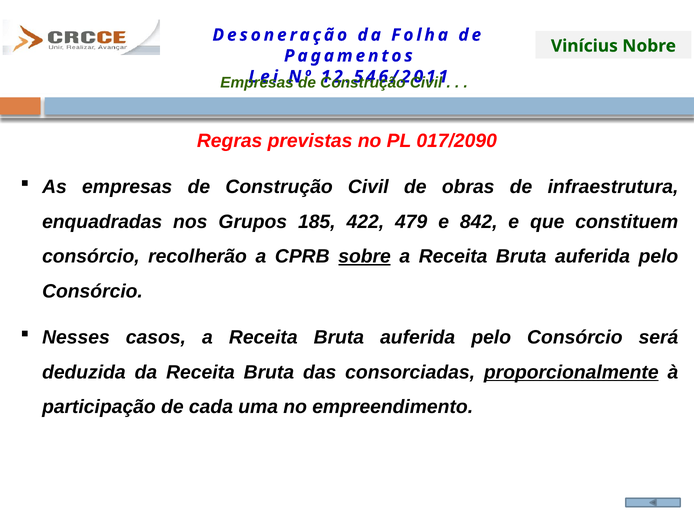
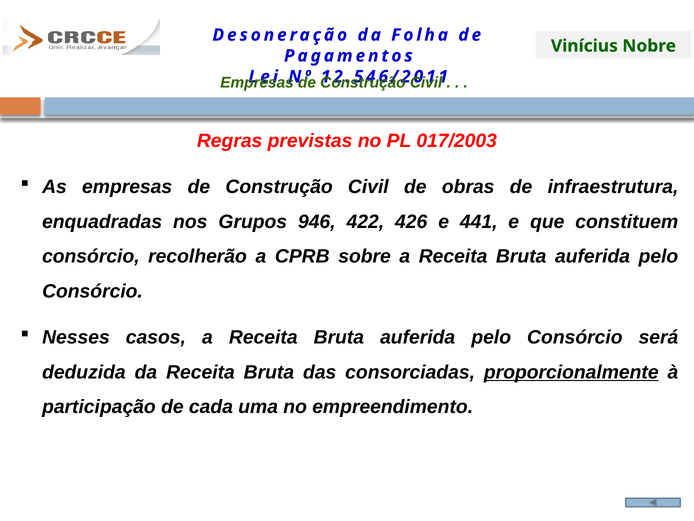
017/2090: 017/2090 -> 017/2003
185: 185 -> 946
479: 479 -> 426
842: 842 -> 441
sobre underline: present -> none
